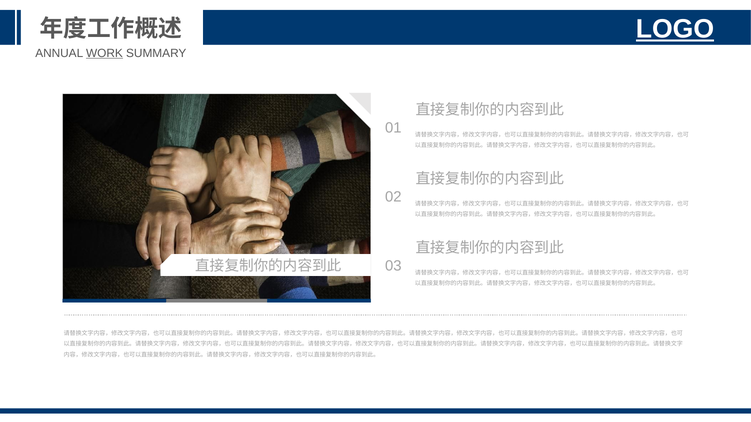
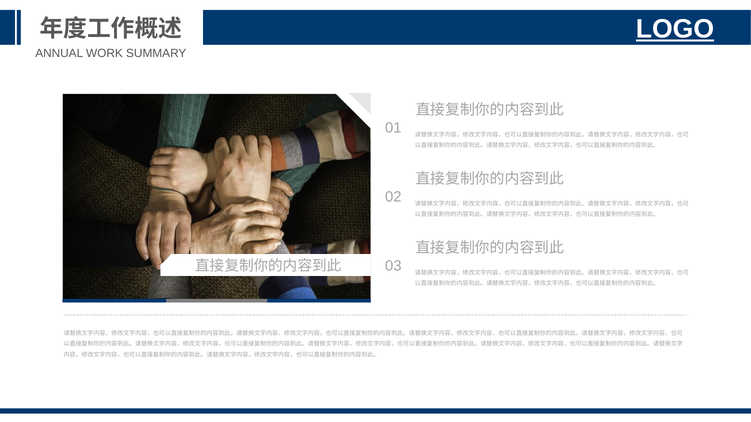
WORK underline: present -> none
